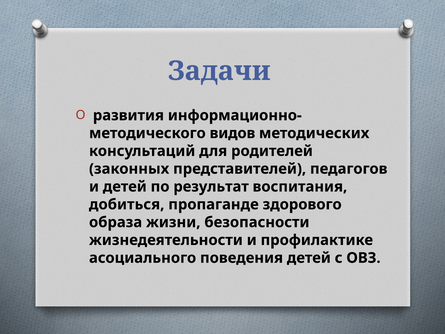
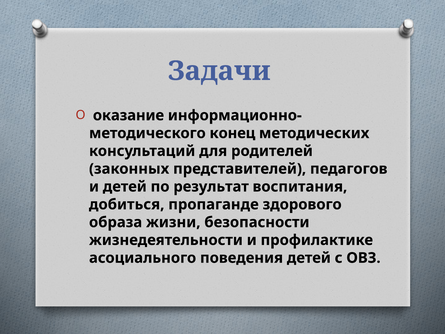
развития: развития -> оказание
видов: видов -> конец
